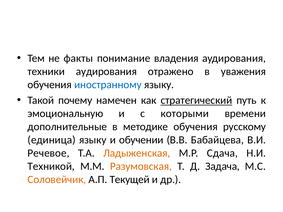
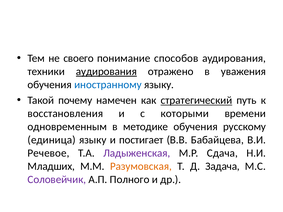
факты: факты -> своего
владения: владения -> способов
аудирования at (106, 72) underline: none -> present
эмоциональную: эмоциональную -> восстановления
дополнительные: дополнительные -> одновременным
обучении: обучении -> постигает
Ладыженская colour: orange -> purple
Техникой: Техникой -> Младших
Соловейчик colour: orange -> purple
Текущей: Текущей -> Полного
